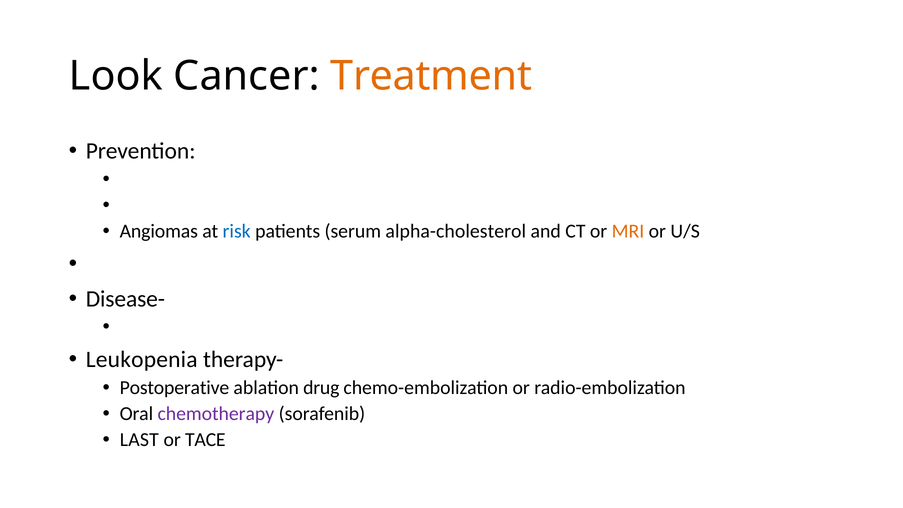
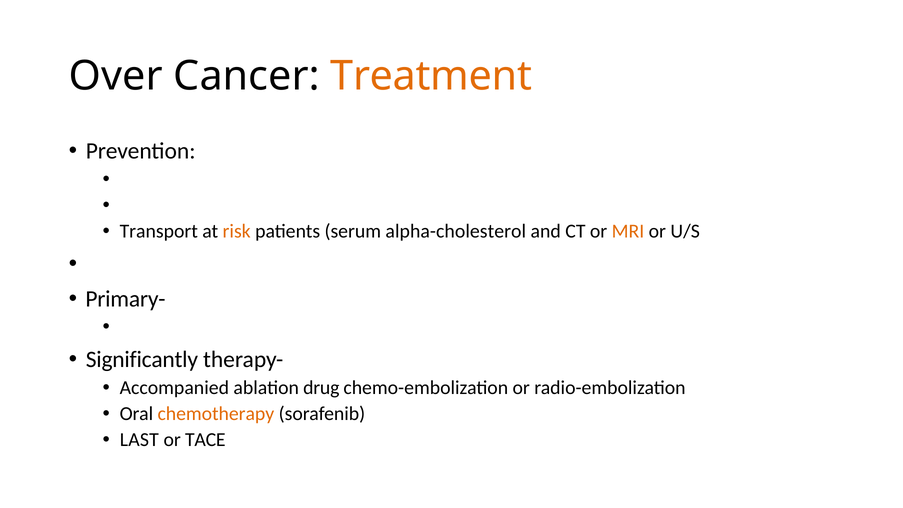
Look: Look -> Over
Angiomas: Angiomas -> Transport
risk colour: blue -> orange
Disease-: Disease- -> Primary-
Leukopenia: Leukopenia -> Significantly
Postoperative: Postoperative -> Accompanied
chemotherapy colour: purple -> orange
